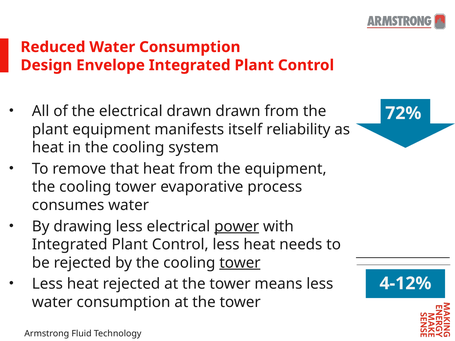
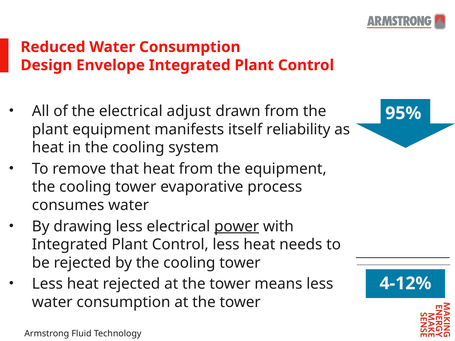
electrical drawn: drawn -> adjust
72%: 72% -> 95%
tower at (240, 263) underline: present -> none
